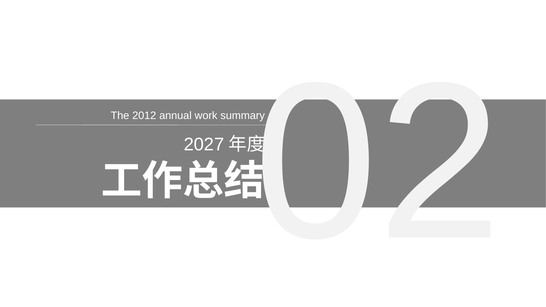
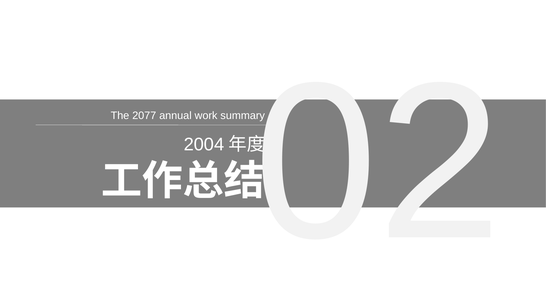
2012: 2012 -> 2077
2027: 2027 -> 2004
